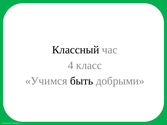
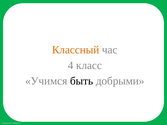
Классный colour: black -> orange
